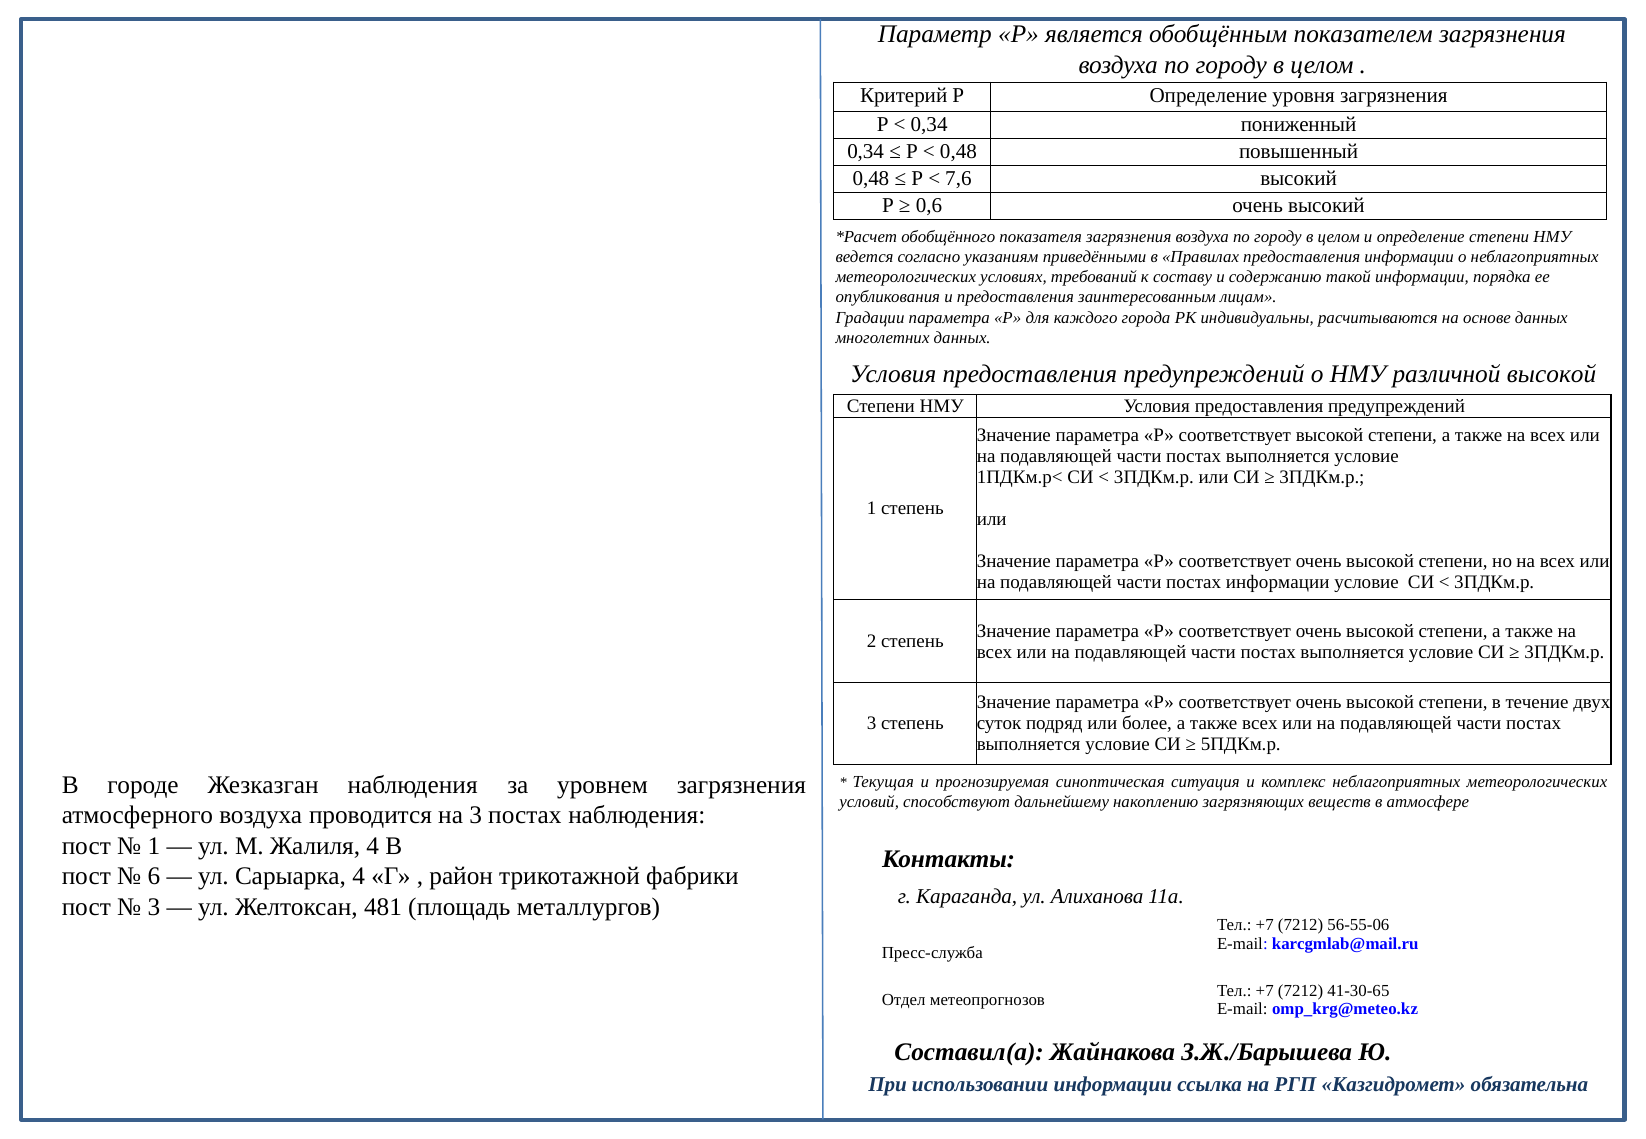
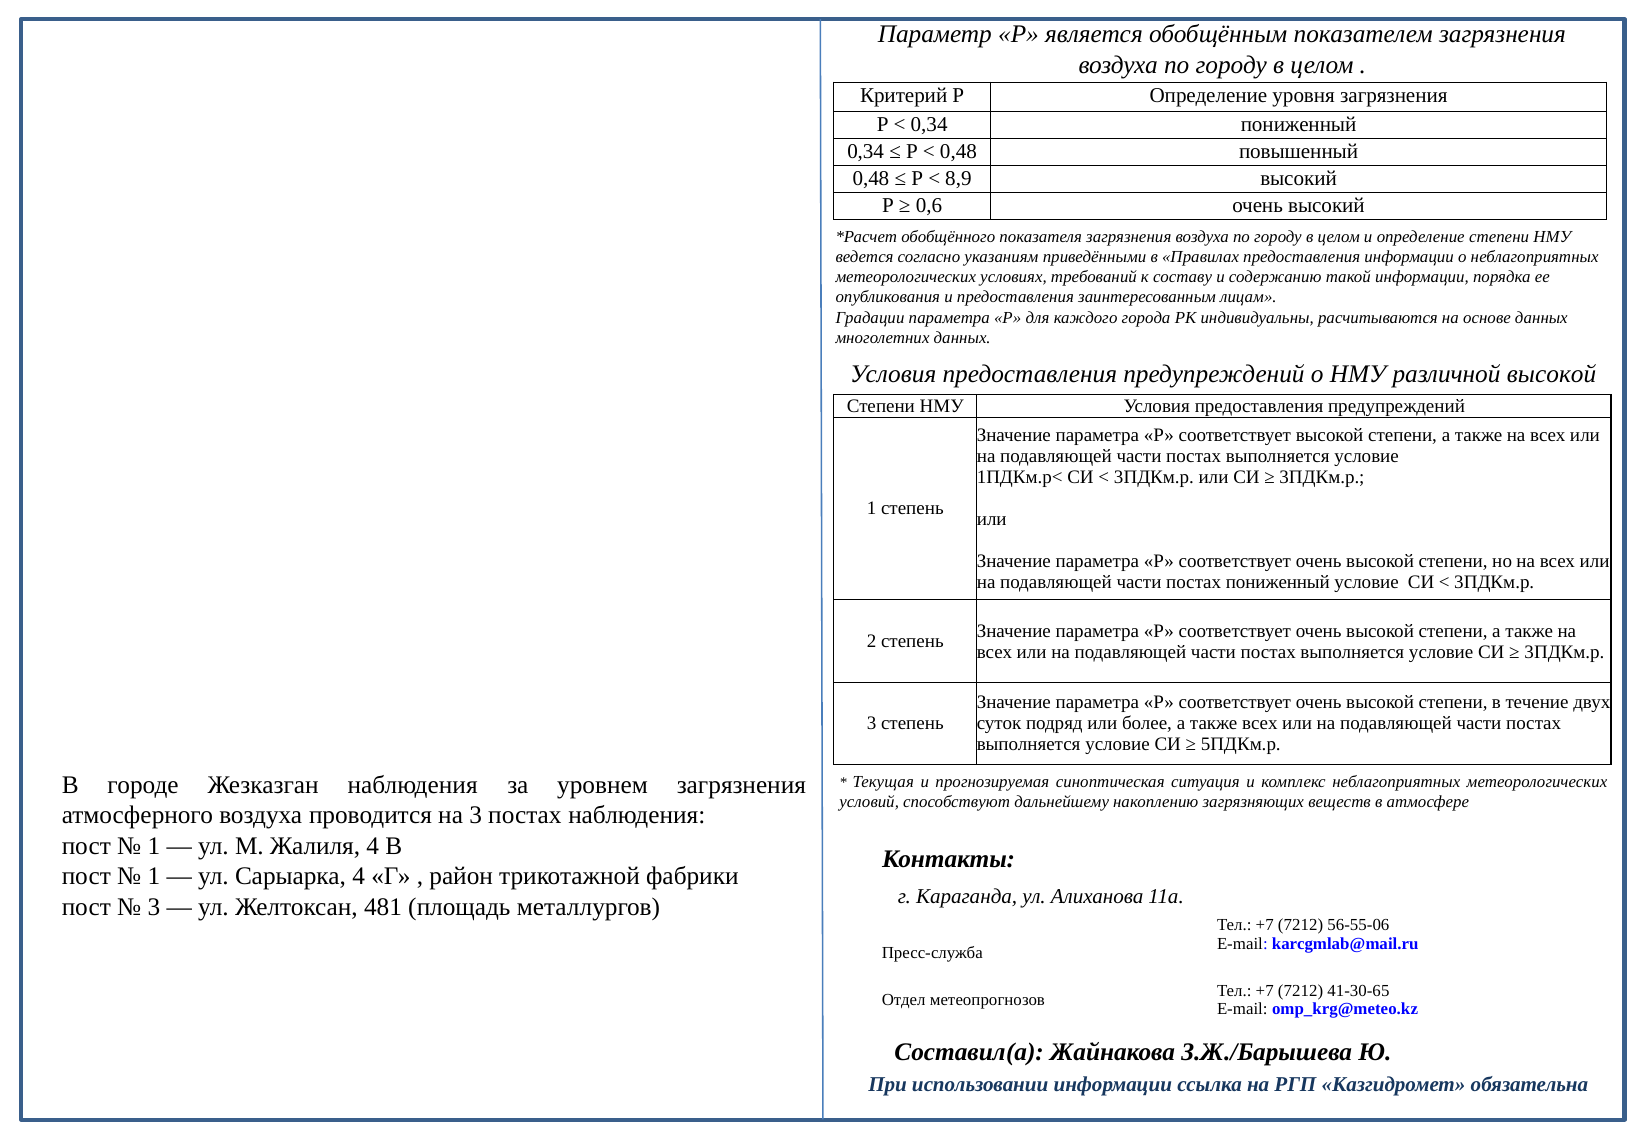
7,6: 7,6 -> 8,9
постах информации: информации -> пониженный
6 at (154, 877): 6 -> 1
